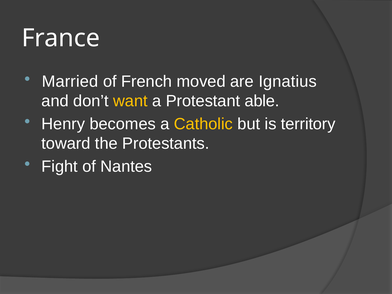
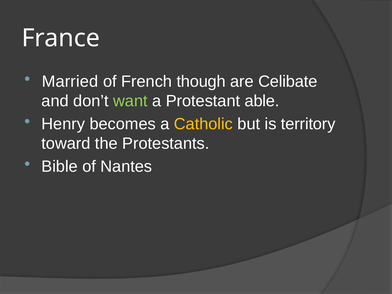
moved: moved -> though
Ignatius: Ignatius -> Celibate
want colour: yellow -> light green
Fight: Fight -> Bible
